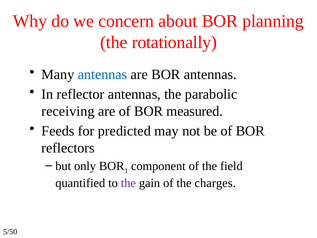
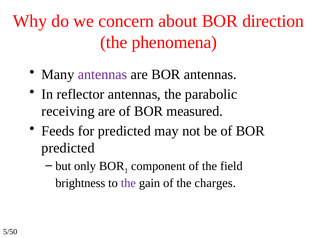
planning: planning -> direction
rotationally: rotationally -> phenomena
antennas at (103, 74) colour: blue -> purple
reflectors at (68, 148): reflectors -> predicted
quantified: quantified -> brightness
